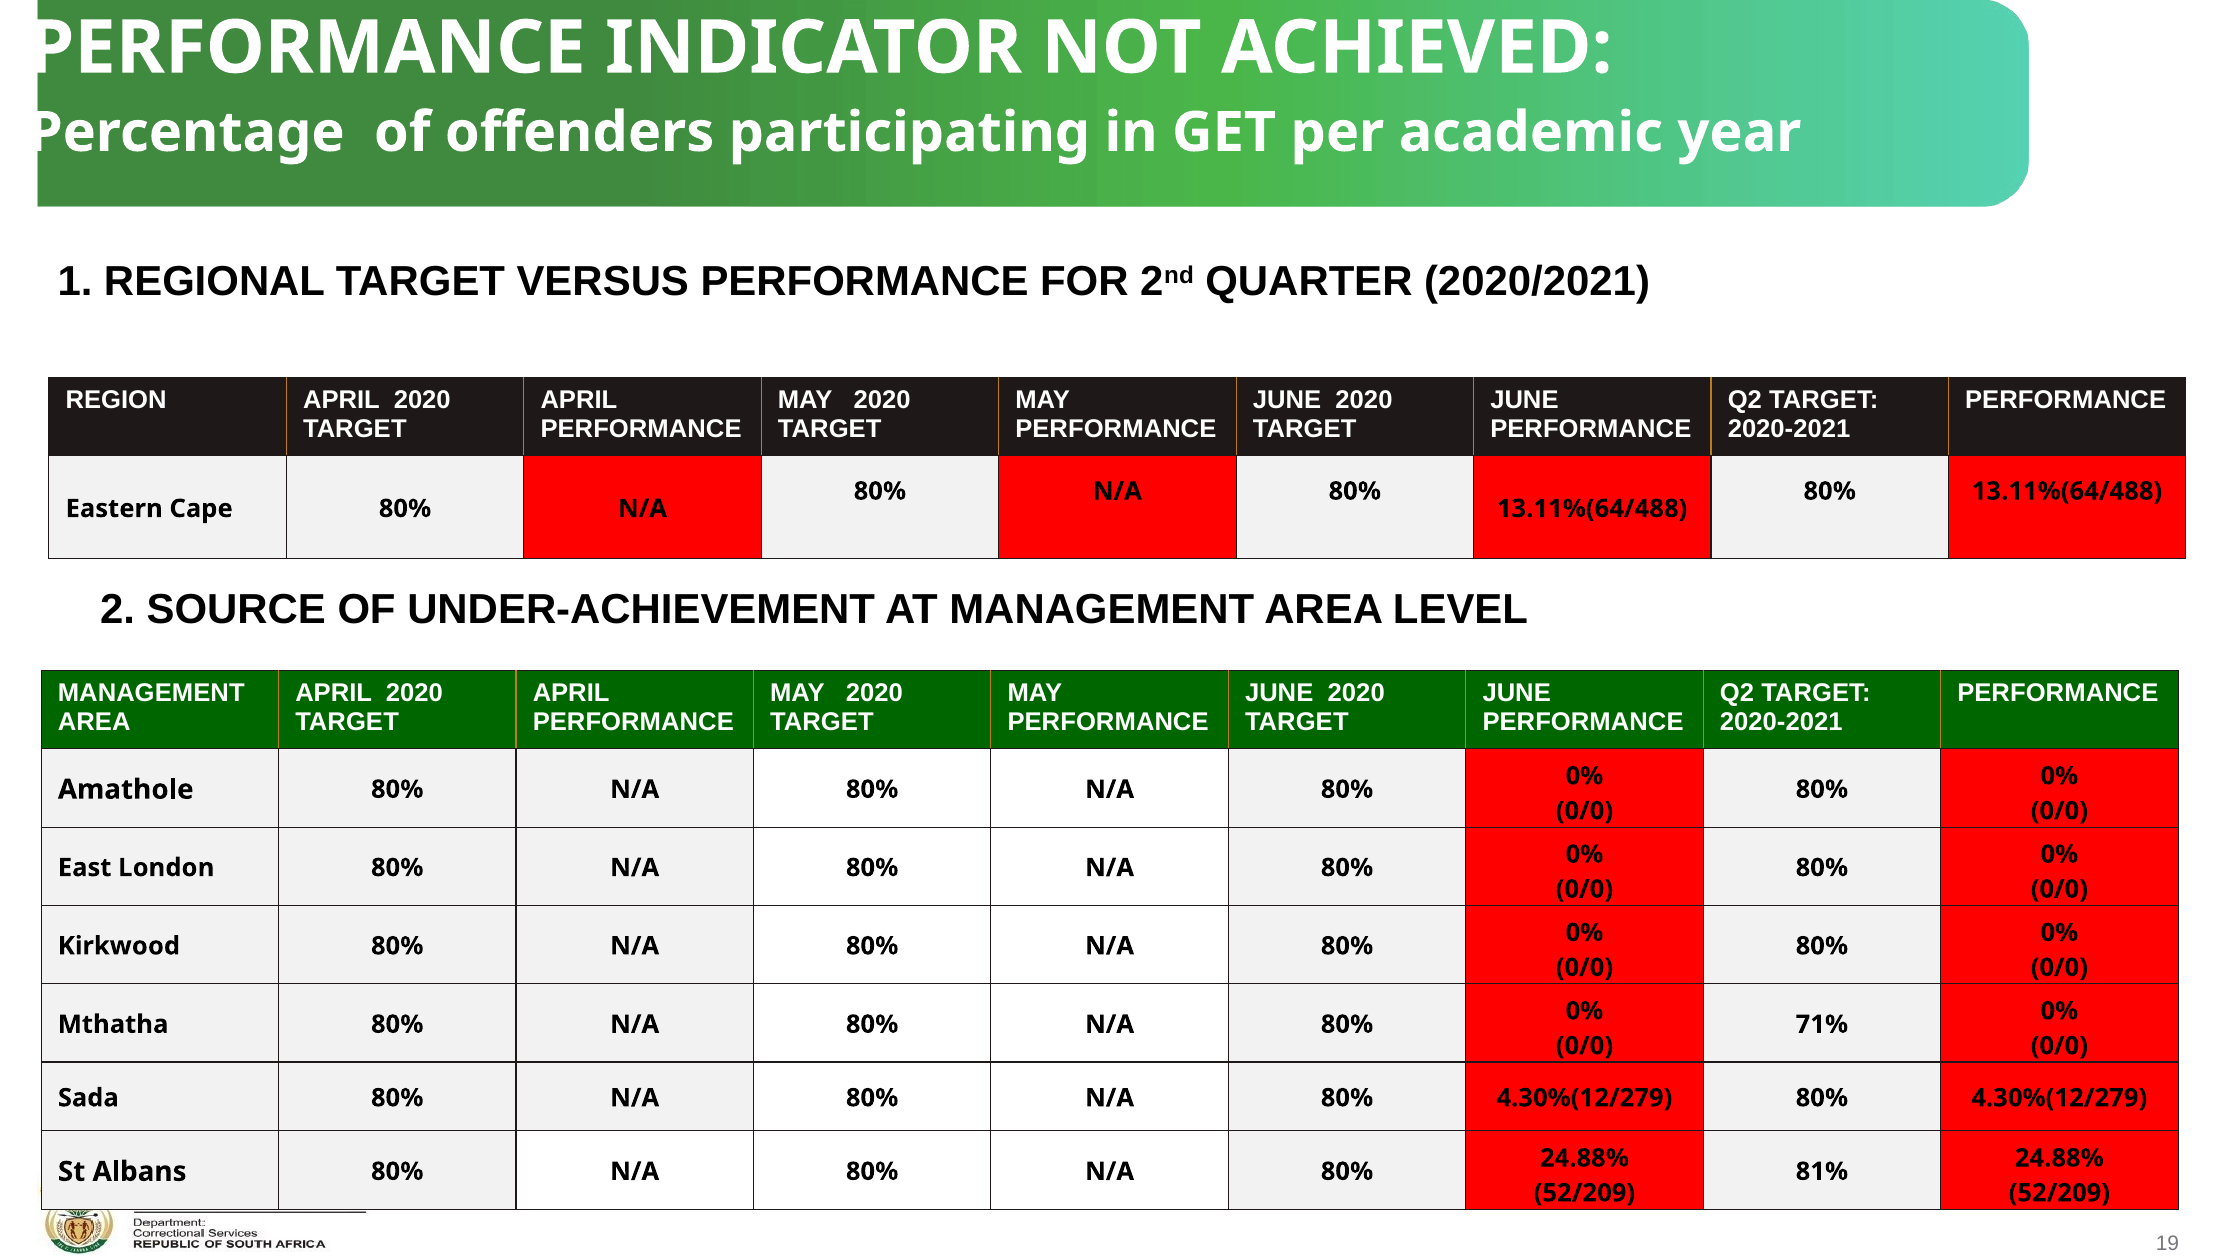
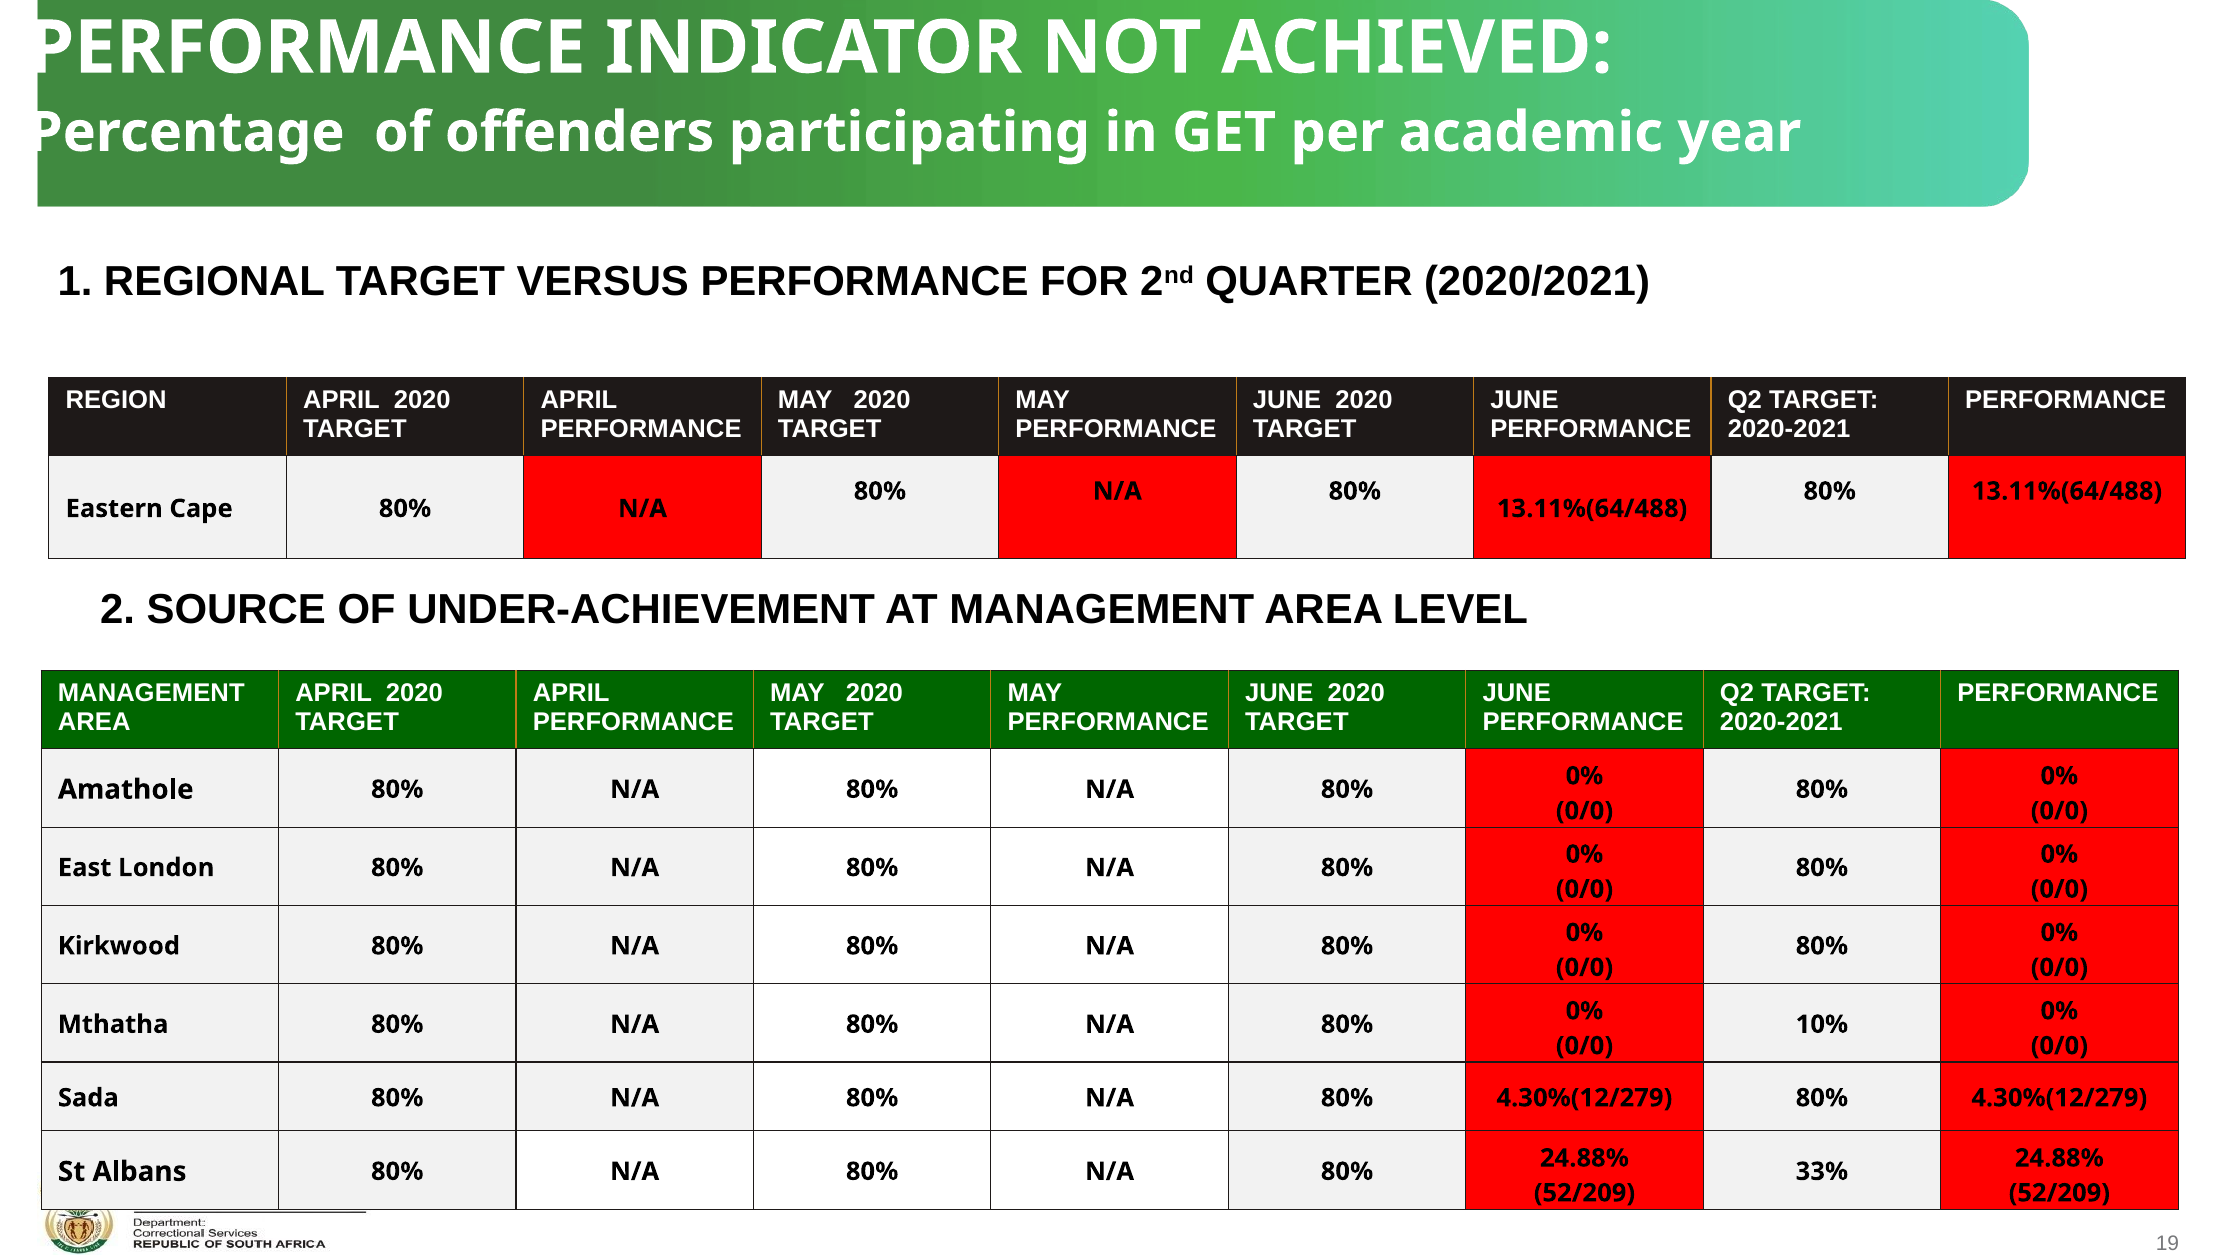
71%: 71% -> 10%
81%: 81% -> 33%
